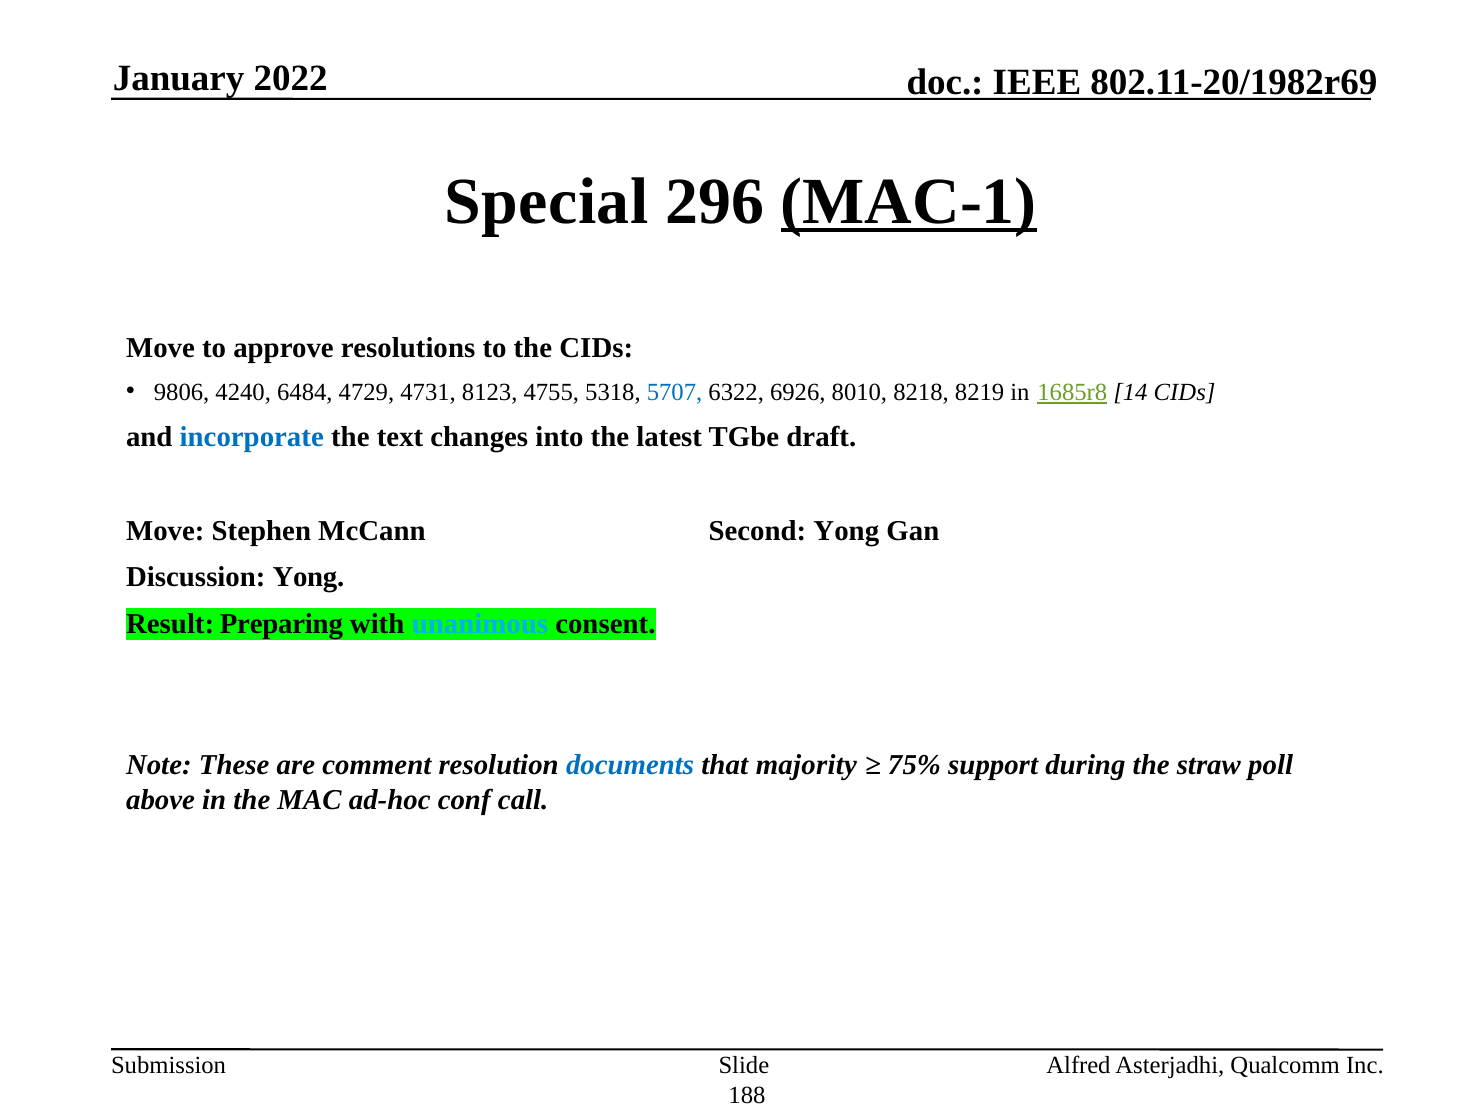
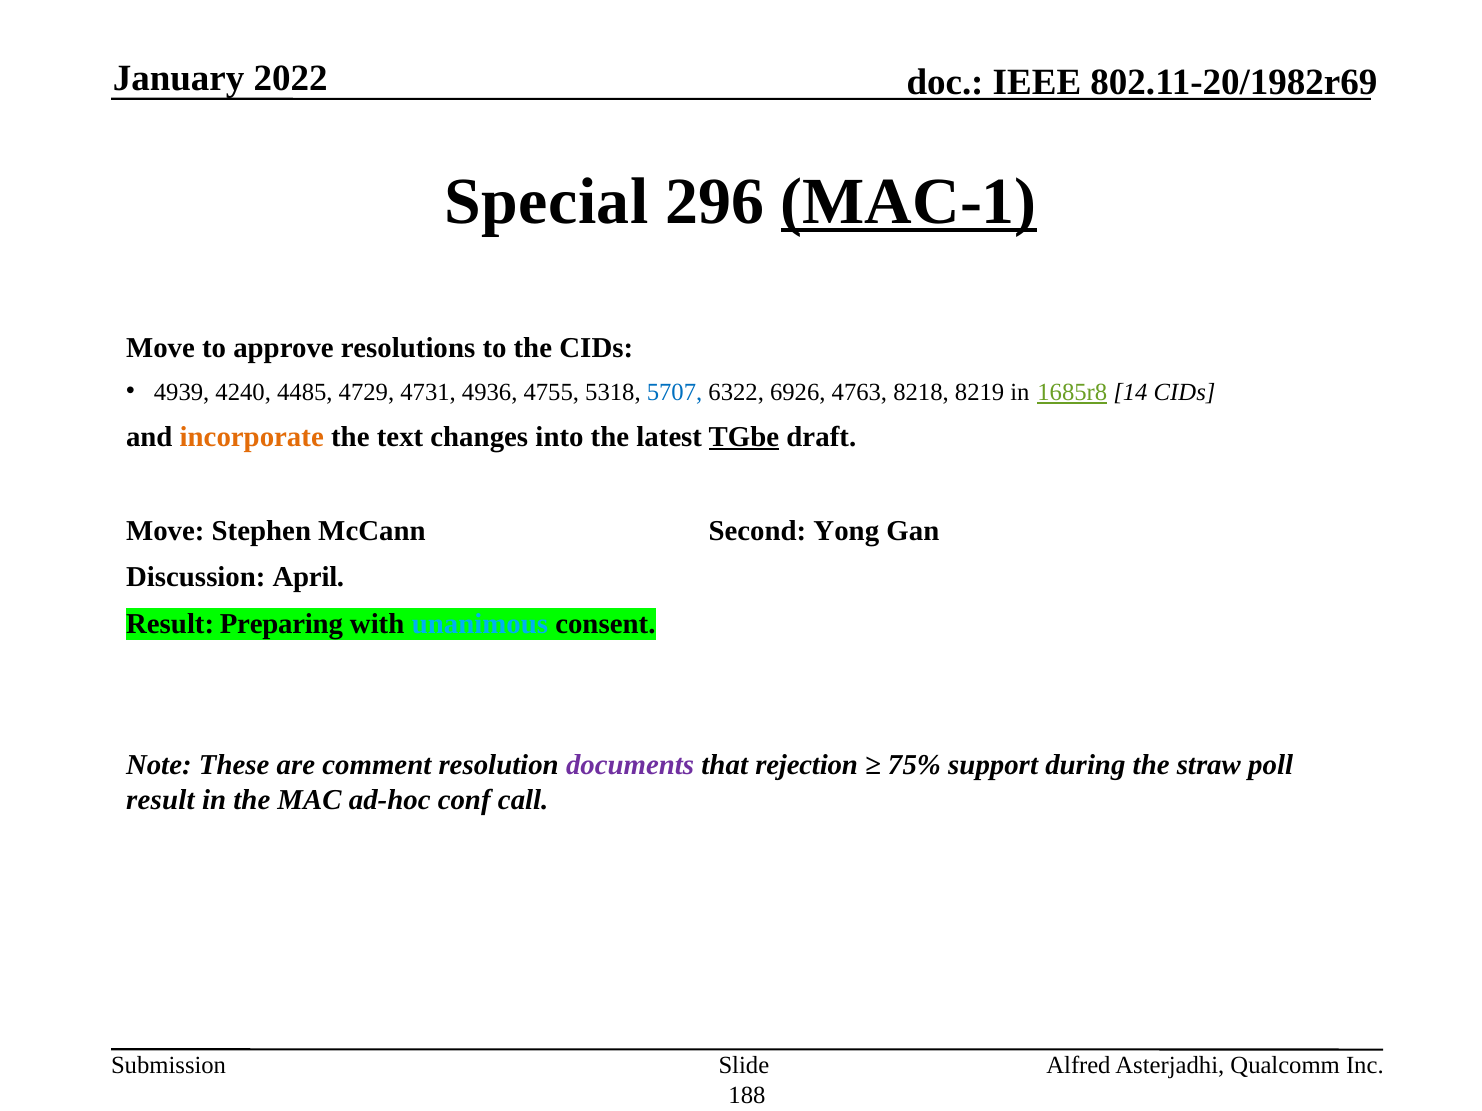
9806: 9806 -> 4939
6484: 6484 -> 4485
8123: 8123 -> 4936
8010: 8010 -> 4763
incorporate colour: blue -> orange
TGbe underline: none -> present
Discussion Yong: Yong -> April
documents colour: blue -> purple
majority: majority -> rejection
above at (160, 800): above -> result
